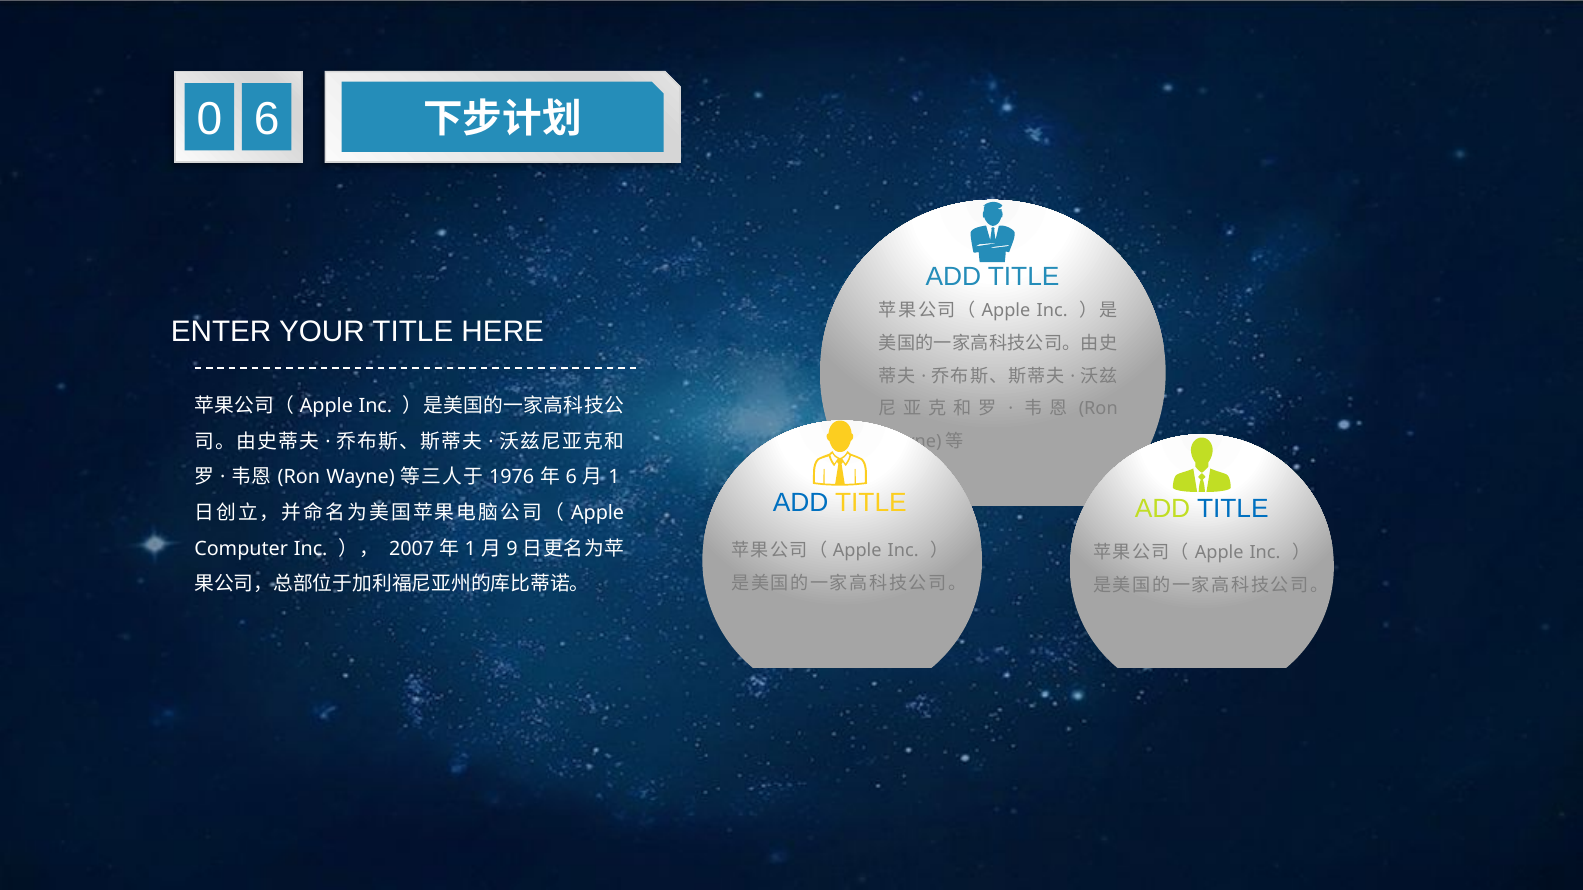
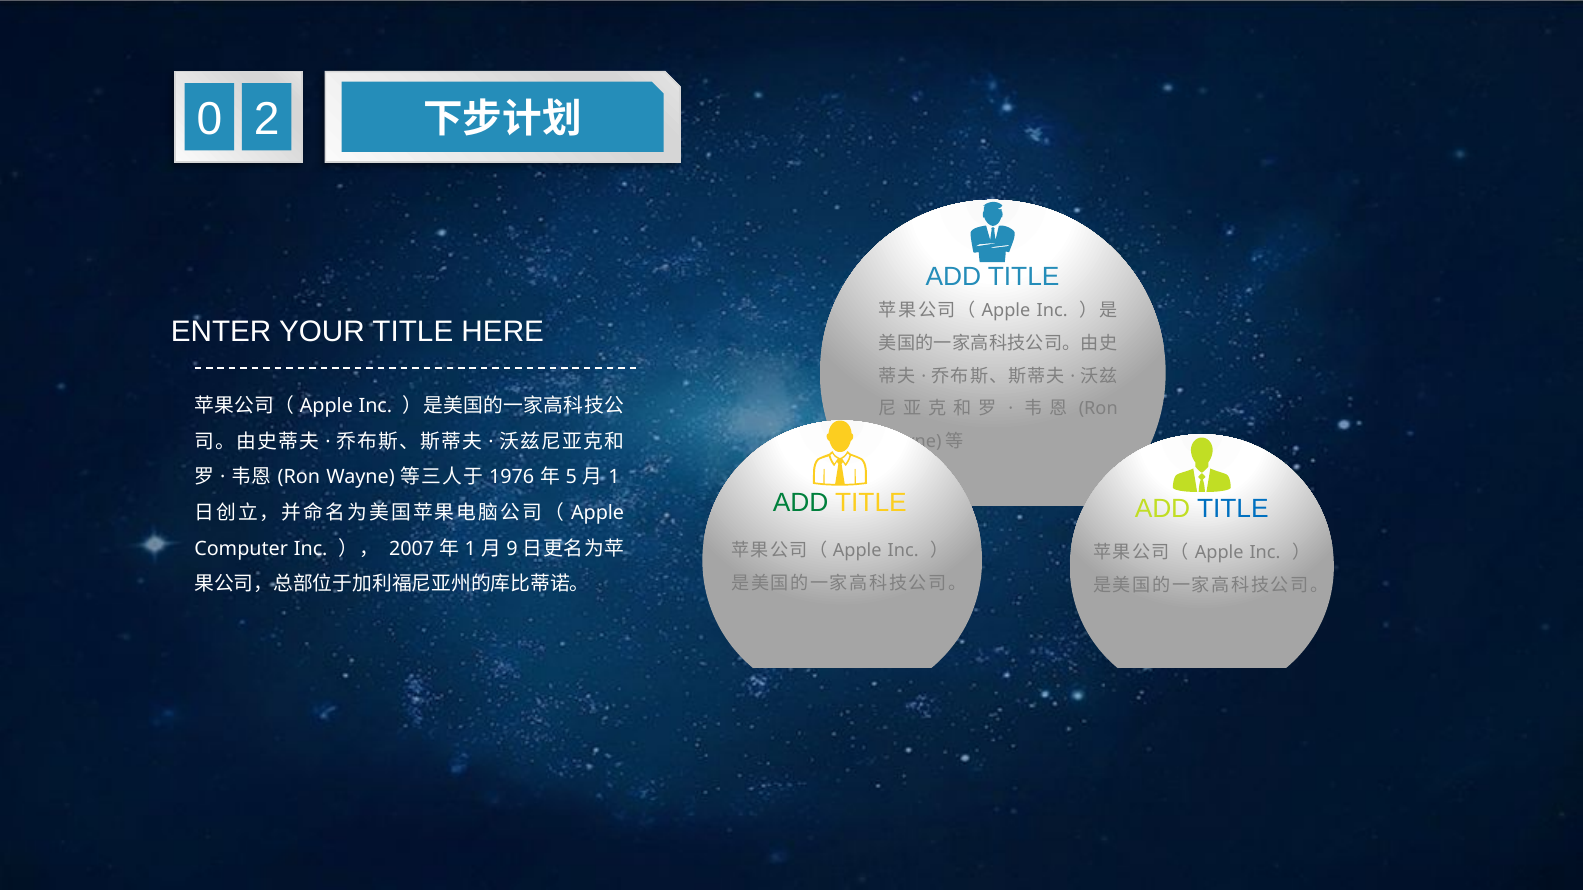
0 6: 6 -> 2
6 at (571, 478): 6 -> 5
ADD at (801, 504) colour: blue -> green
